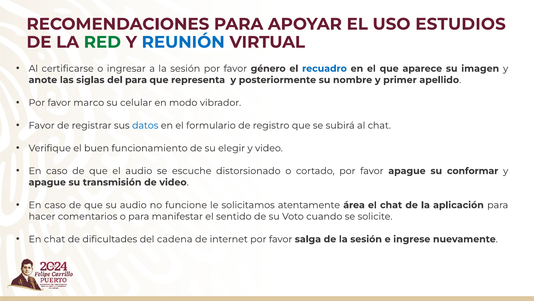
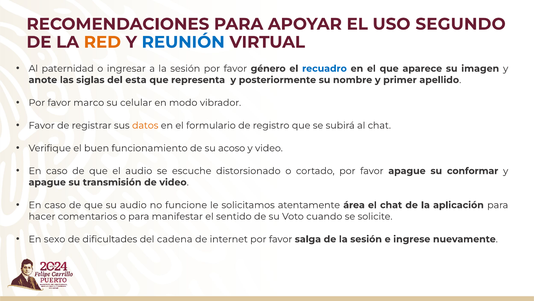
ESTUDIOS: ESTUDIOS -> SEGUNDO
RED colour: green -> orange
certificarse: certificarse -> paternidad
del para: para -> esta
datos colour: blue -> orange
elegir: elegir -> acoso
En chat: chat -> sexo
